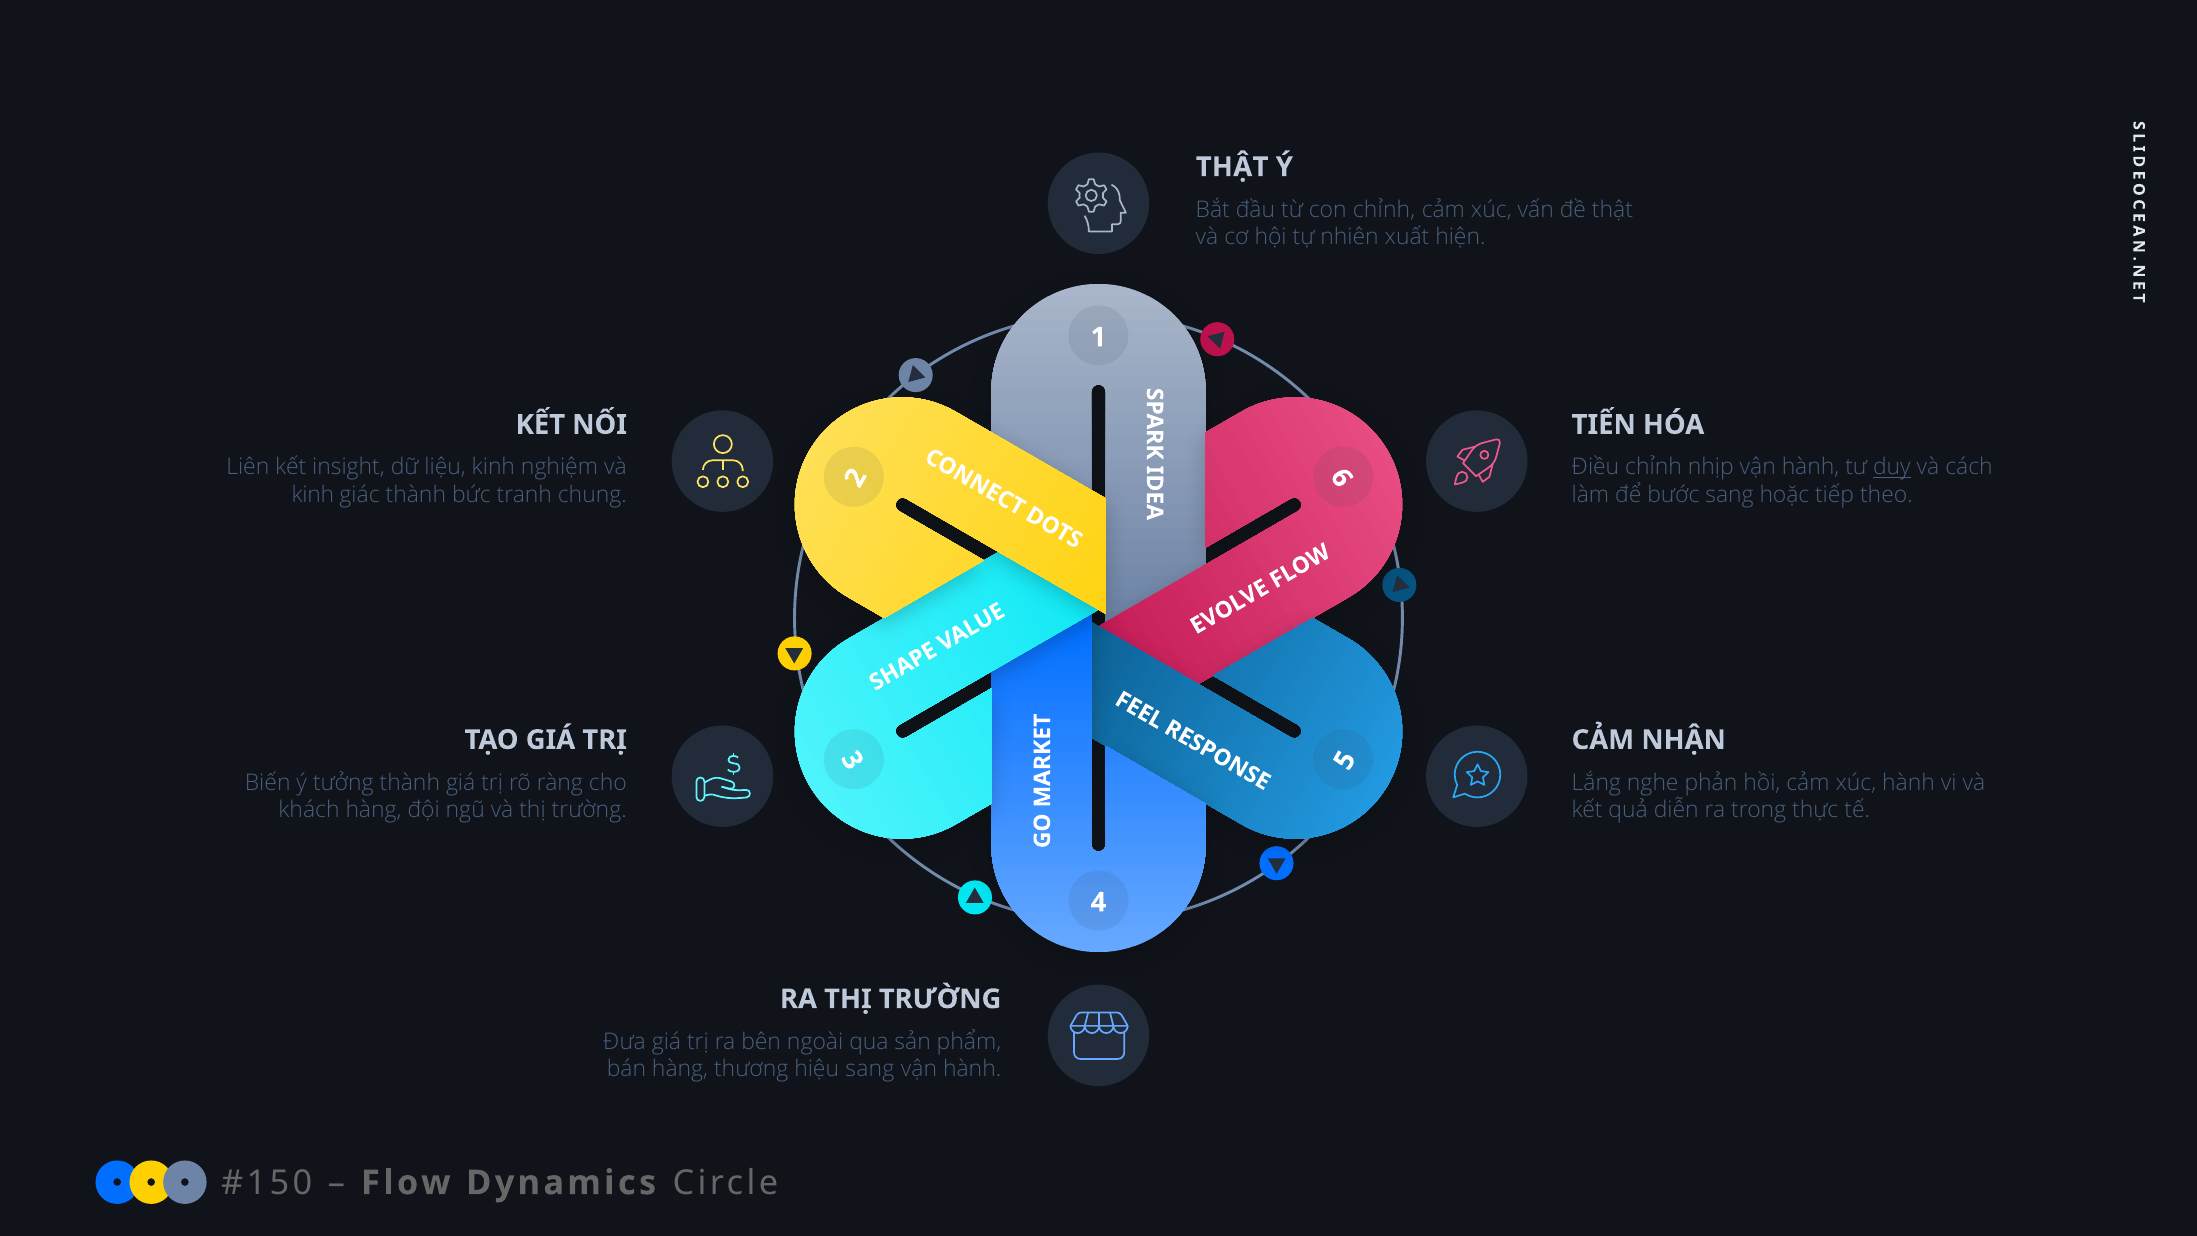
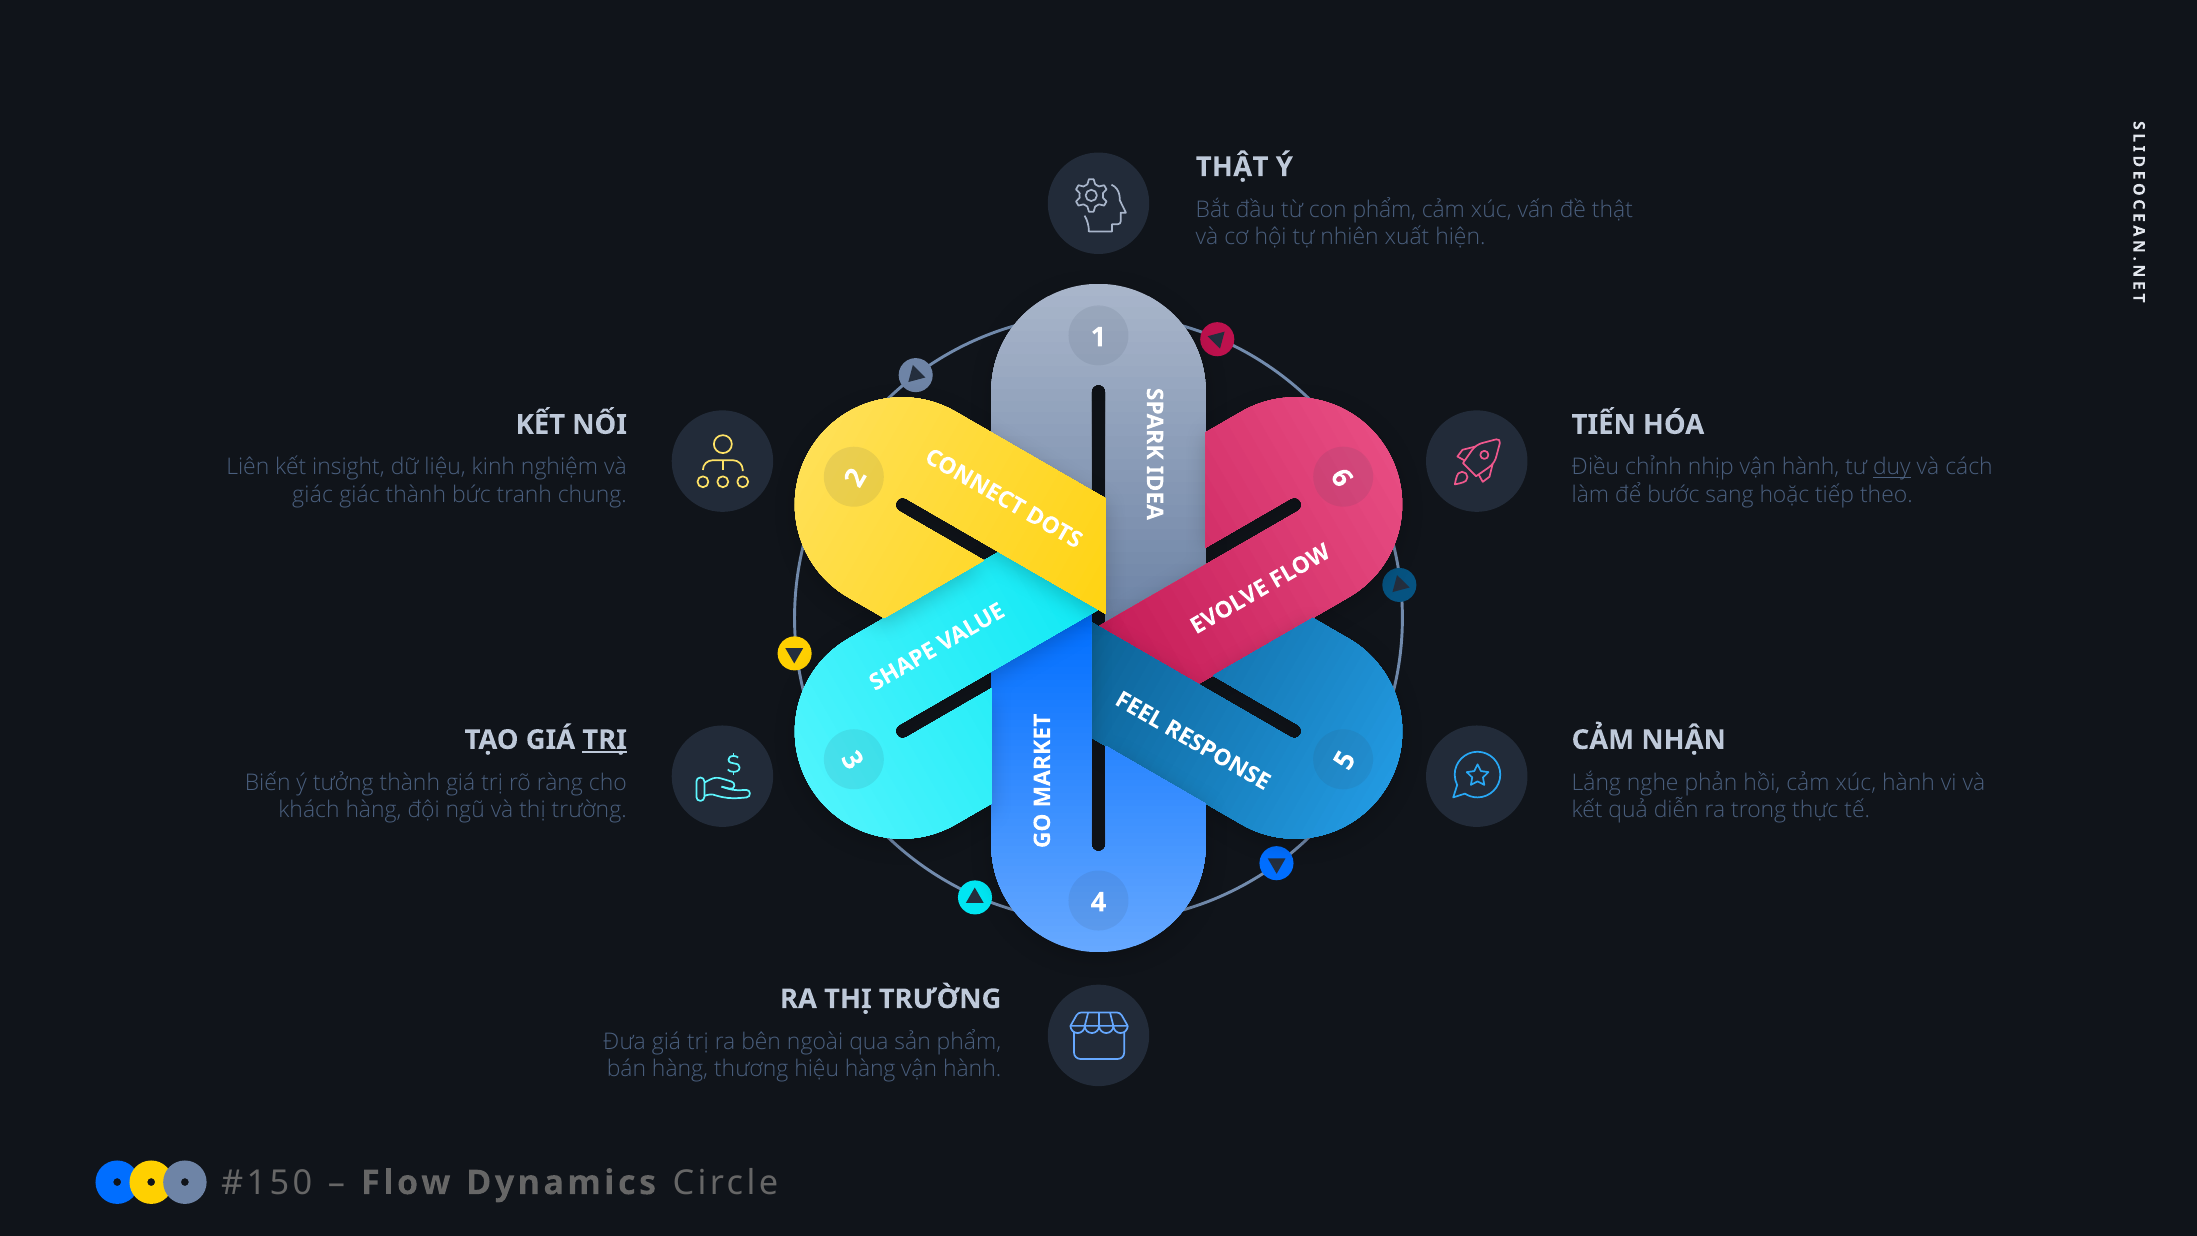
con chỉnh: chỉnh -> phẩm
kinh at (313, 495): kinh -> giác
TRỊ at (605, 740) underline: none -> present
hiệu sang: sang -> hàng
